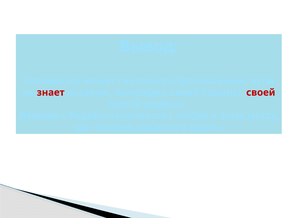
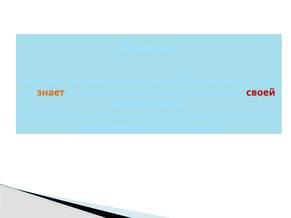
знает colour: red -> orange
